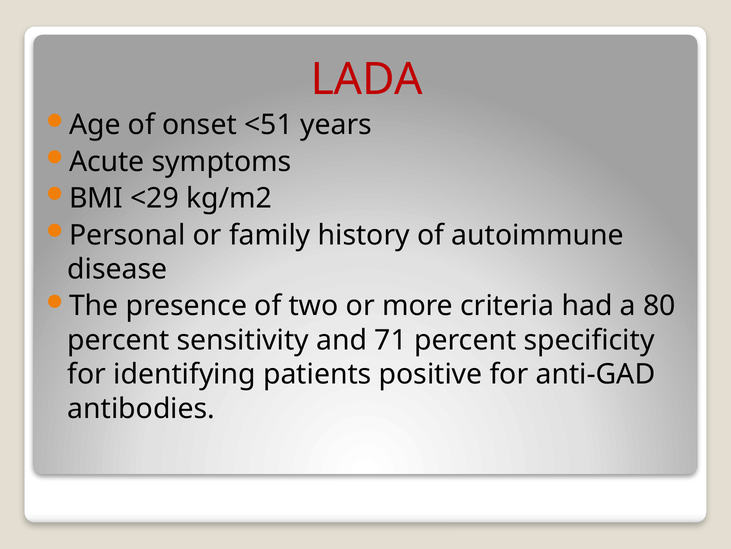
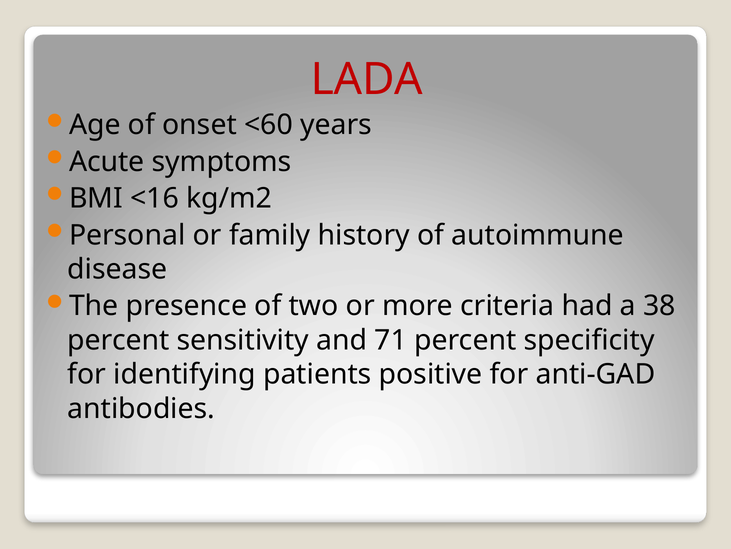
<51: <51 -> <60
<29: <29 -> <16
80: 80 -> 38
